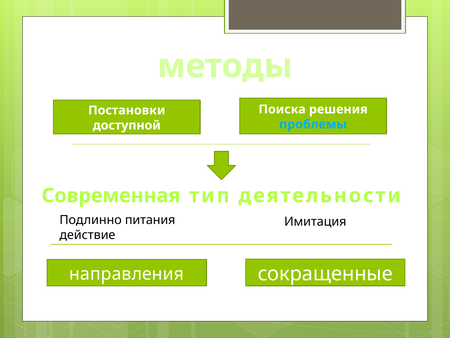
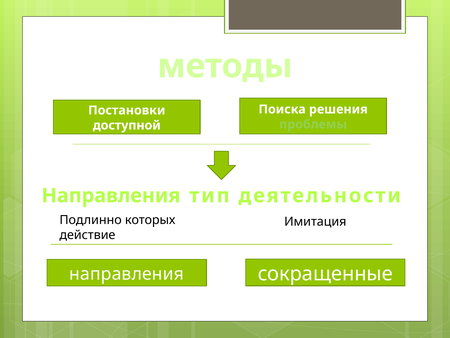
проблемы colour: light blue -> light green
Современная at (111, 195): Современная -> Направления
питания: питания -> которых
